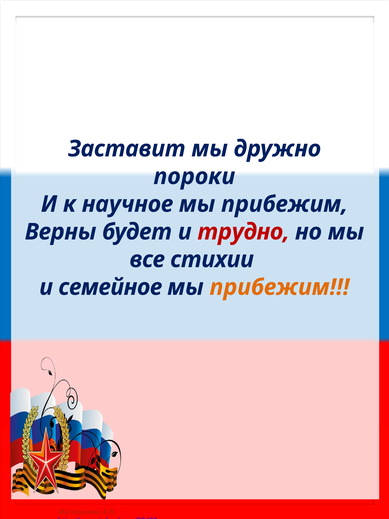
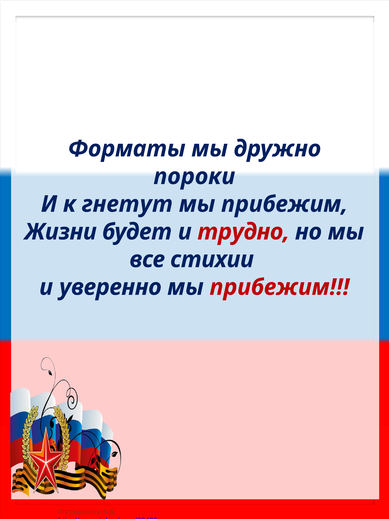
Заставит: Заставит -> Форматы
научное: научное -> гнетут
Верны: Верны -> Жизни
семейное: семейное -> уверенно
прибежим at (280, 287) colour: orange -> red
